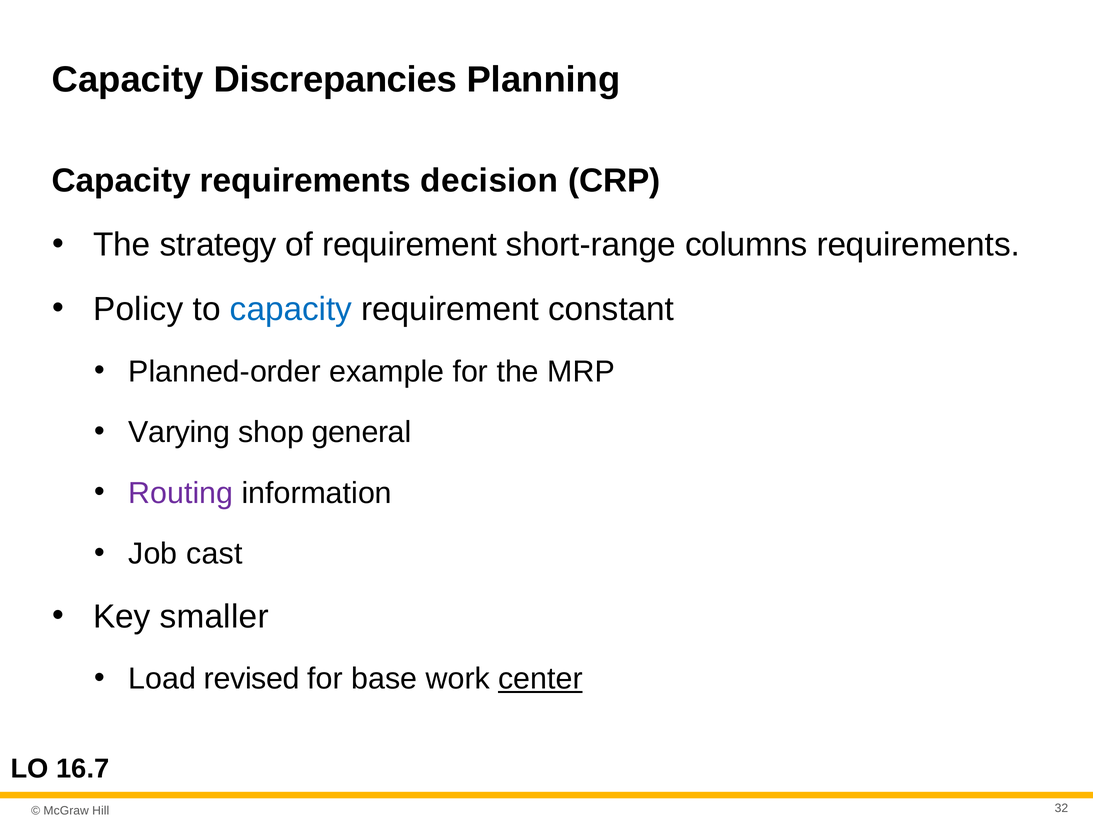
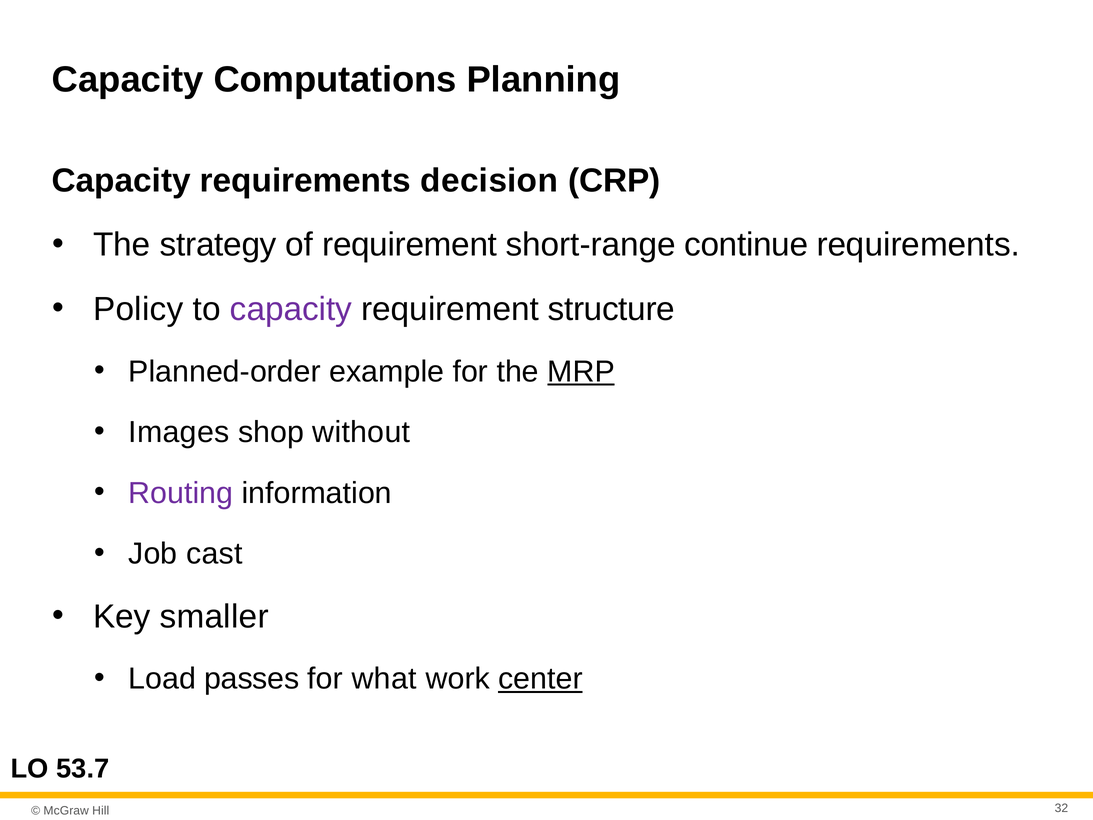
Discrepancies: Discrepancies -> Computations
columns: columns -> continue
capacity at (291, 309) colour: blue -> purple
constant: constant -> structure
MRP underline: none -> present
Varying: Varying -> Images
general: general -> without
revised: revised -> passes
base: base -> what
16.7: 16.7 -> 53.7
